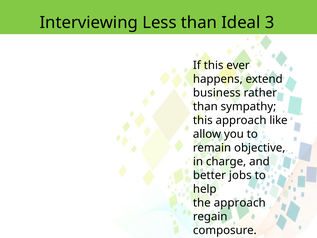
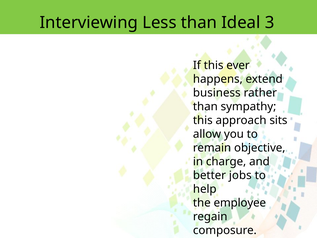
like: like -> sits
the approach: approach -> employee
